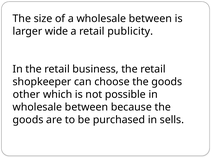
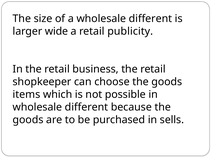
a wholesale between: between -> different
other: other -> items
between at (86, 107): between -> different
